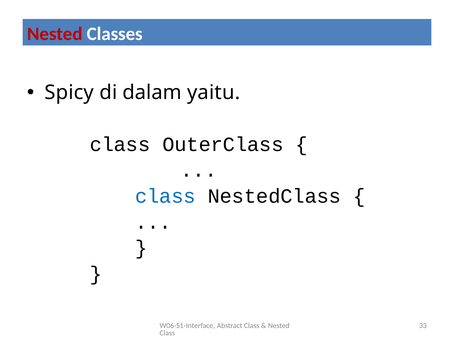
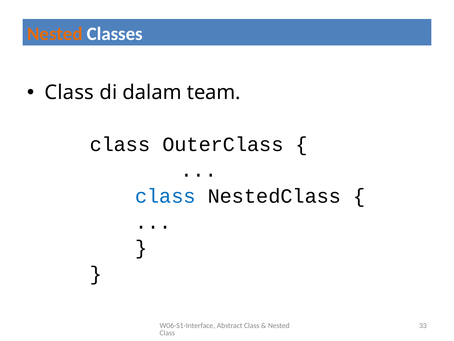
Nested at (55, 34) colour: red -> orange
Spicy at (69, 93): Spicy -> Class
yaitu: yaitu -> team
